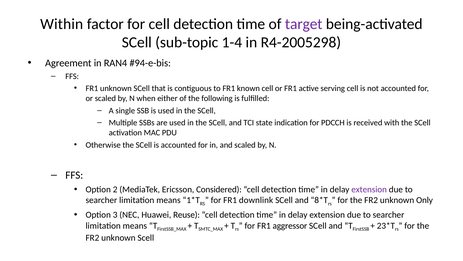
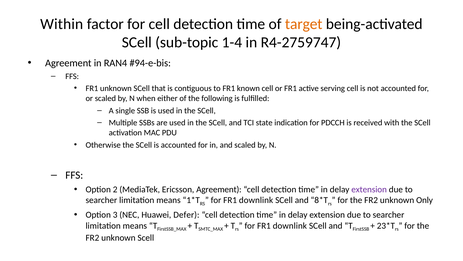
target colour: purple -> orange
R4-2005298: R4-2005298 -> R4-2759747
Ericsson Considered: Considered -> Agreement
Reuse: Reuse -> Defer
aggressor at (290, 225): aggressor -> downlink
